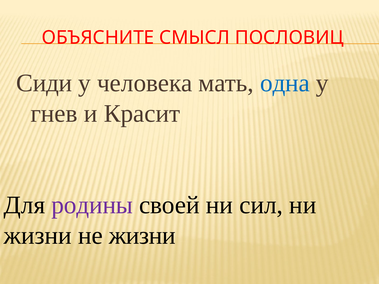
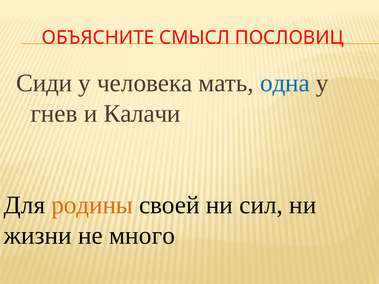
Красит: Красит -> Калачи
родины colour: purple -> orange
не жизни: жизни -> много
